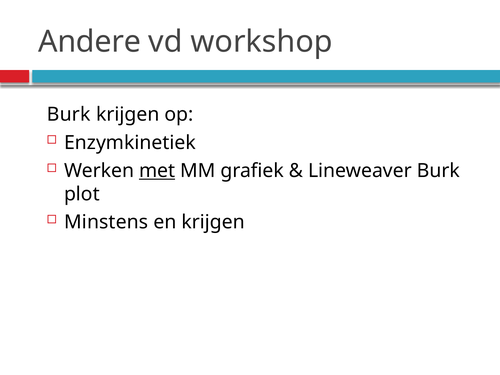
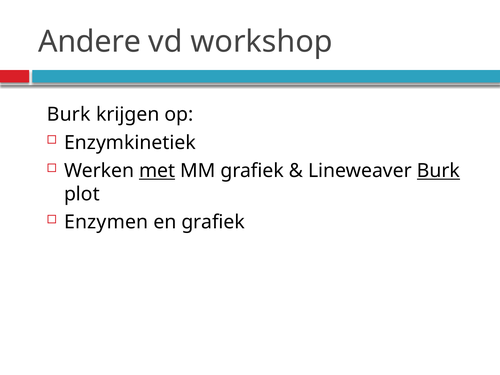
Burk at (438, 171) underline: none -> present
Minstens: Minstens -> Enzymen
en krijgen: krijgen -> grafiek
